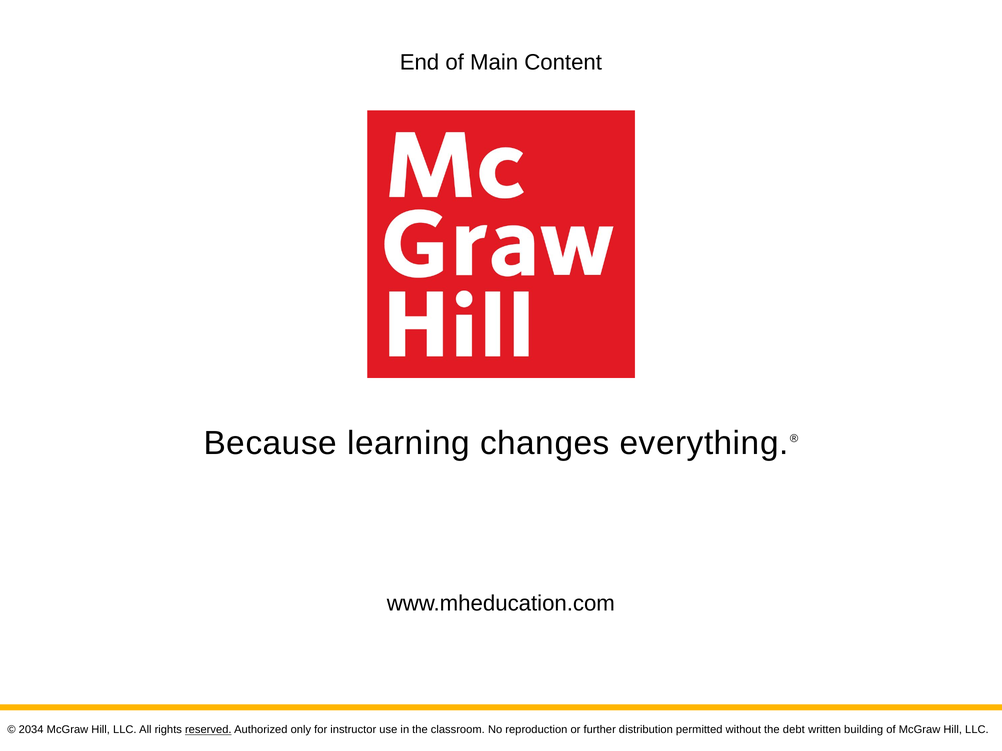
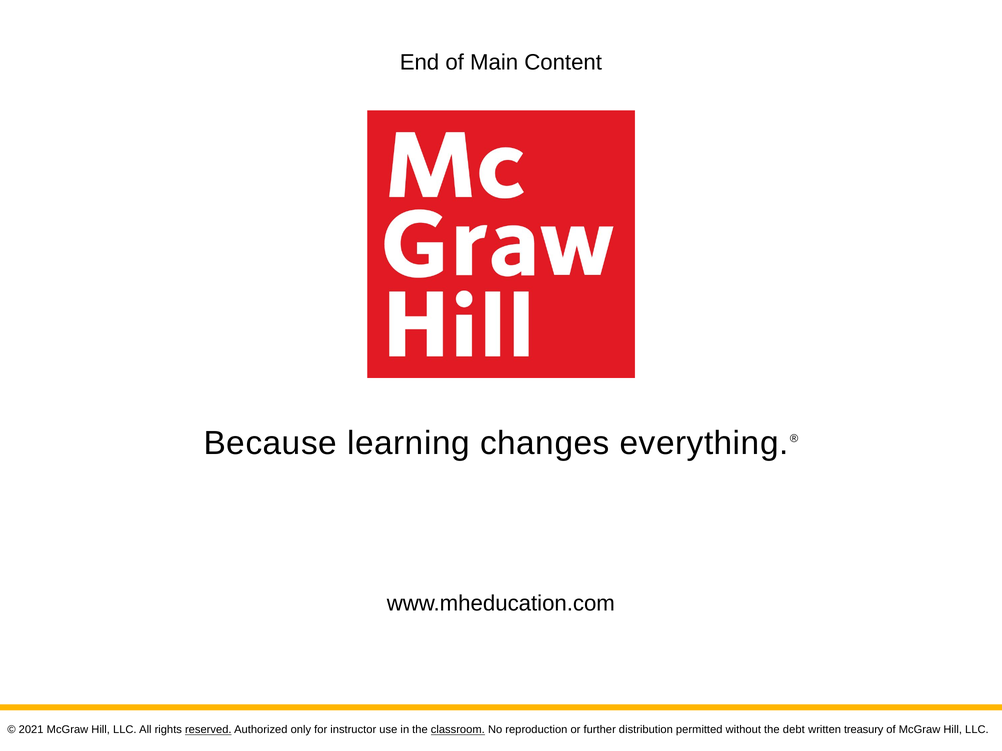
2034: 2034 -> 2021
classroom underline: none -> present
building: building -> treasury
